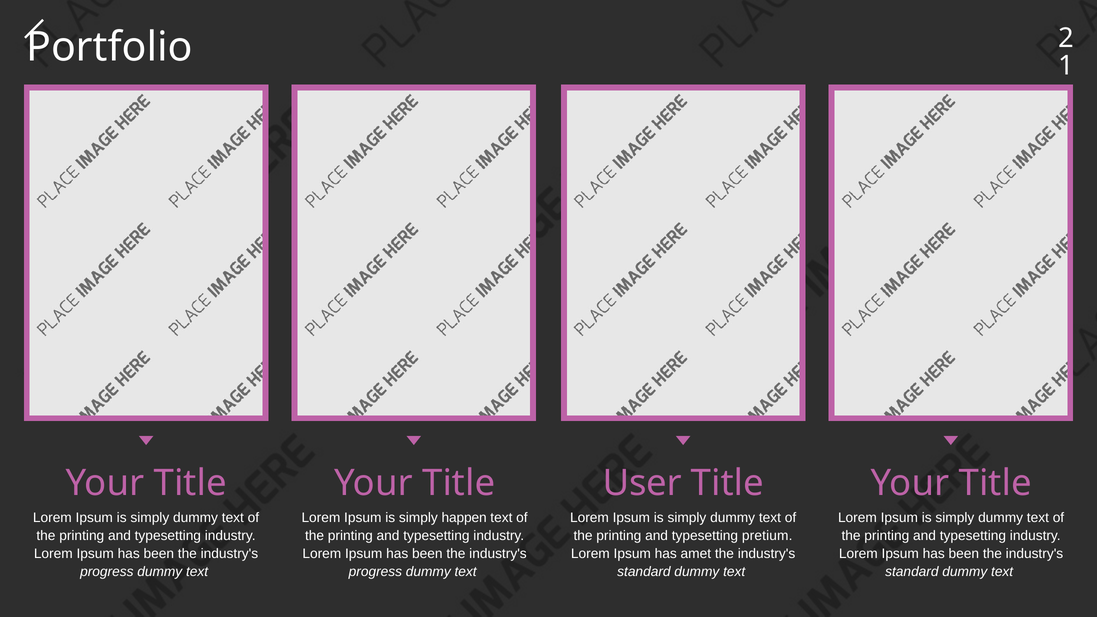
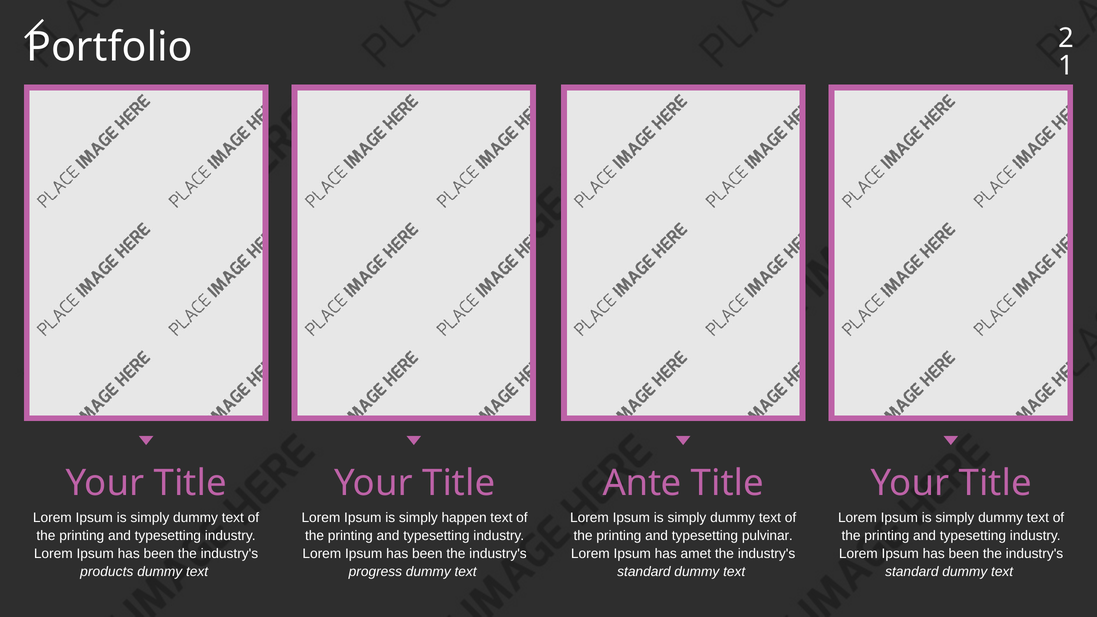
User: User -> Ante
pretium: pretium -> pulvinar
progress at (107, 572): progress -> products
